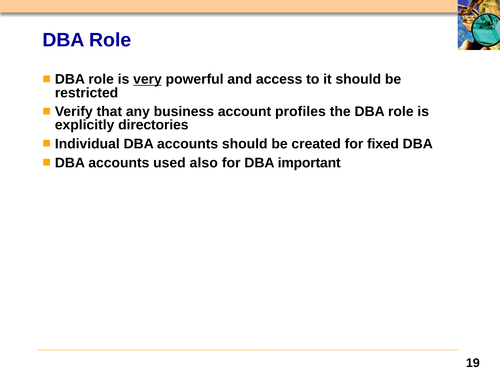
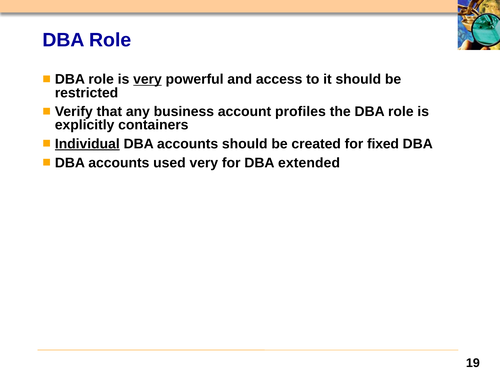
directories: directories -> containers
Individual underline: none -> present
used also: also -> very
important: important -> extended
